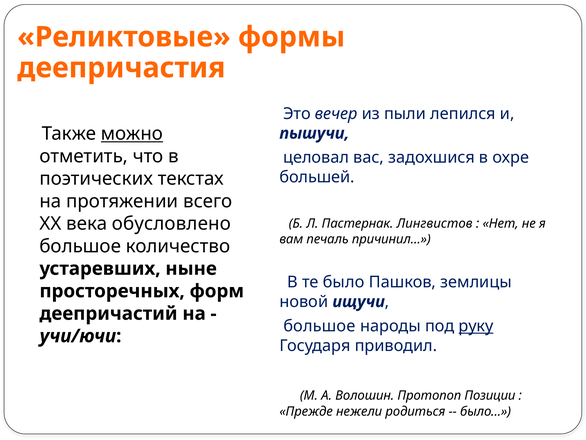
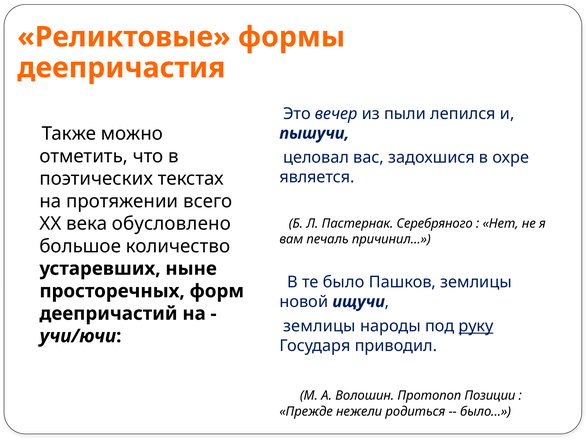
можно underline: present -> none
большей: большей -> является
Лингвистов: Лингвистов -> Серебряного
большое at (319, 326): большое -> землицы
